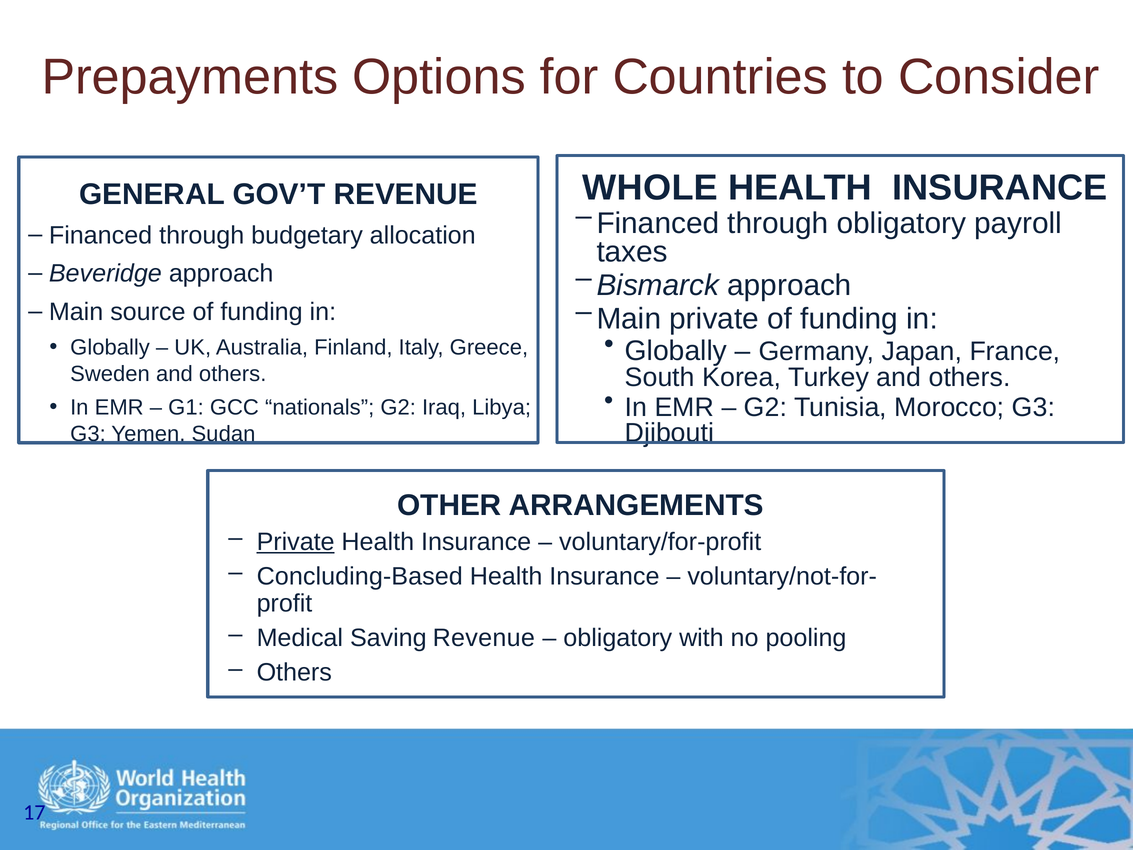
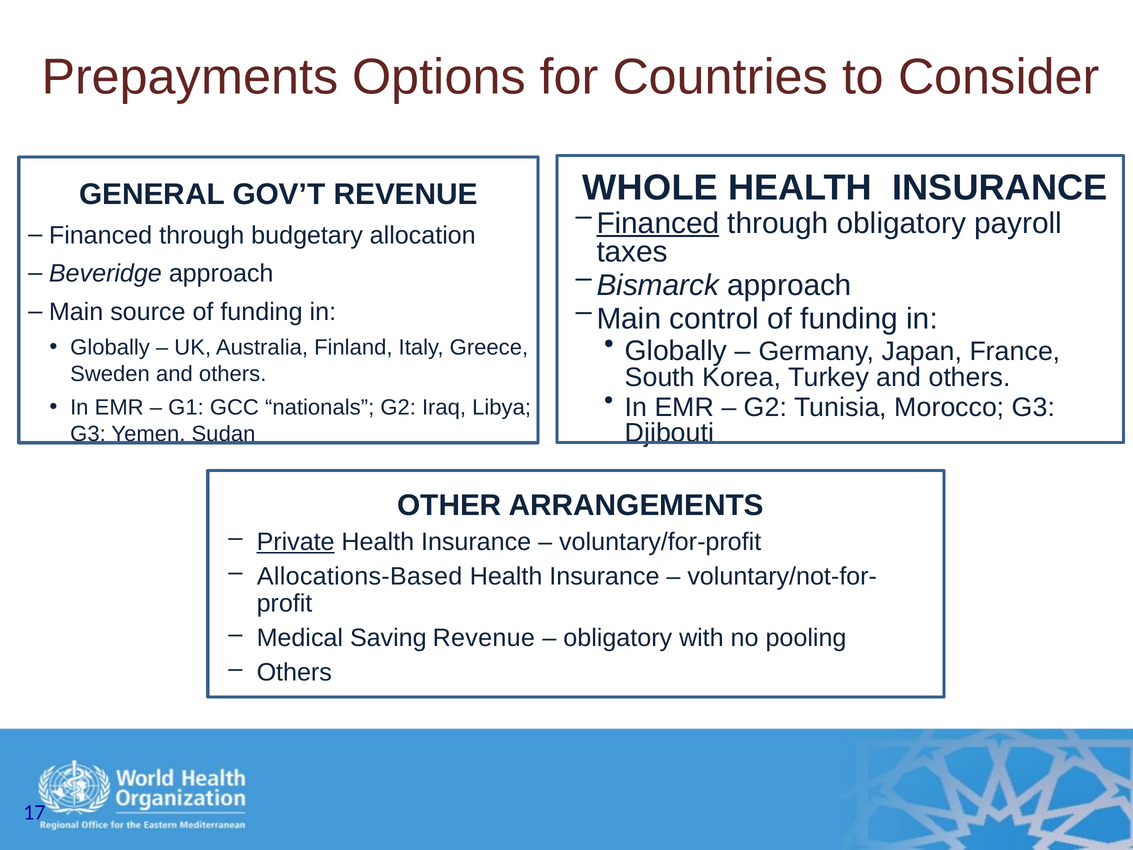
Financed at (658, 223) underline: none -> present
Main private: private -> control
Concluding-Based: Concluding-Based -> Allocations-Based
